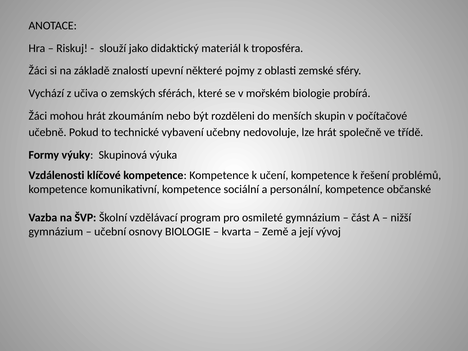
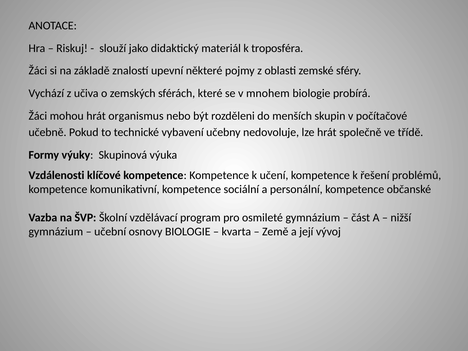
mořském: mořském -> mnohem
zkoumáním: zkoumáním -> organismus
